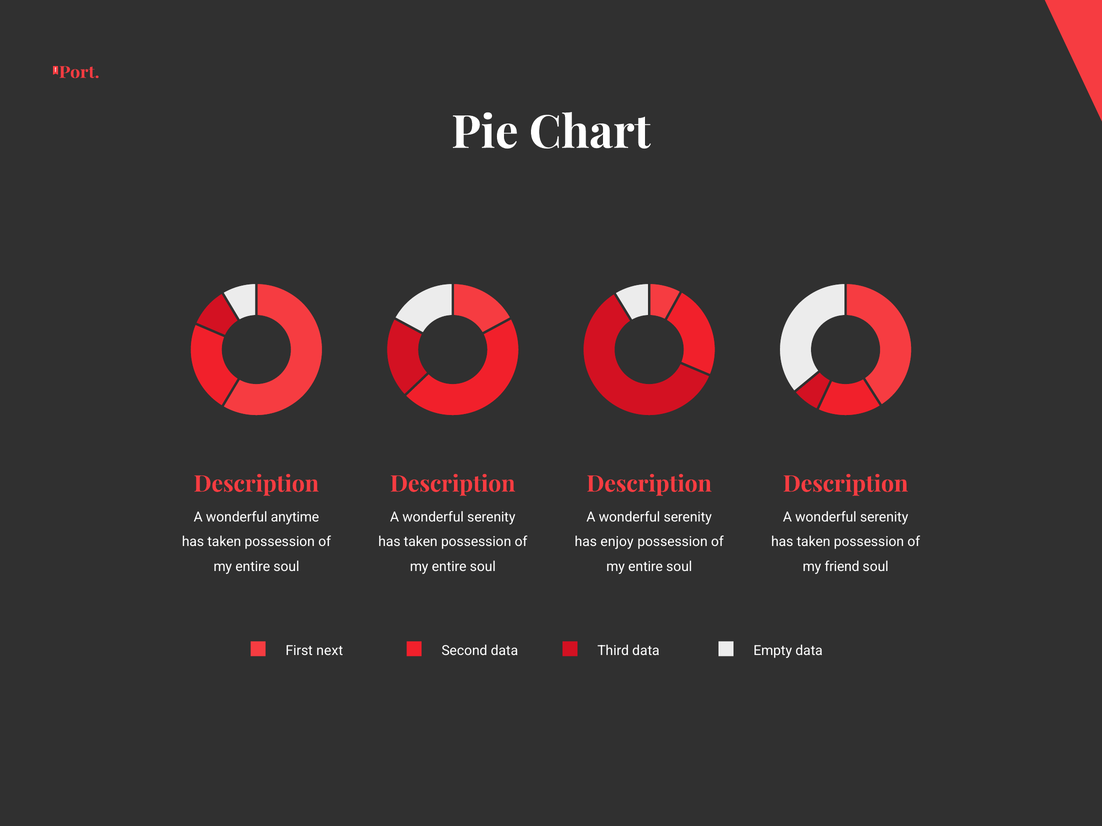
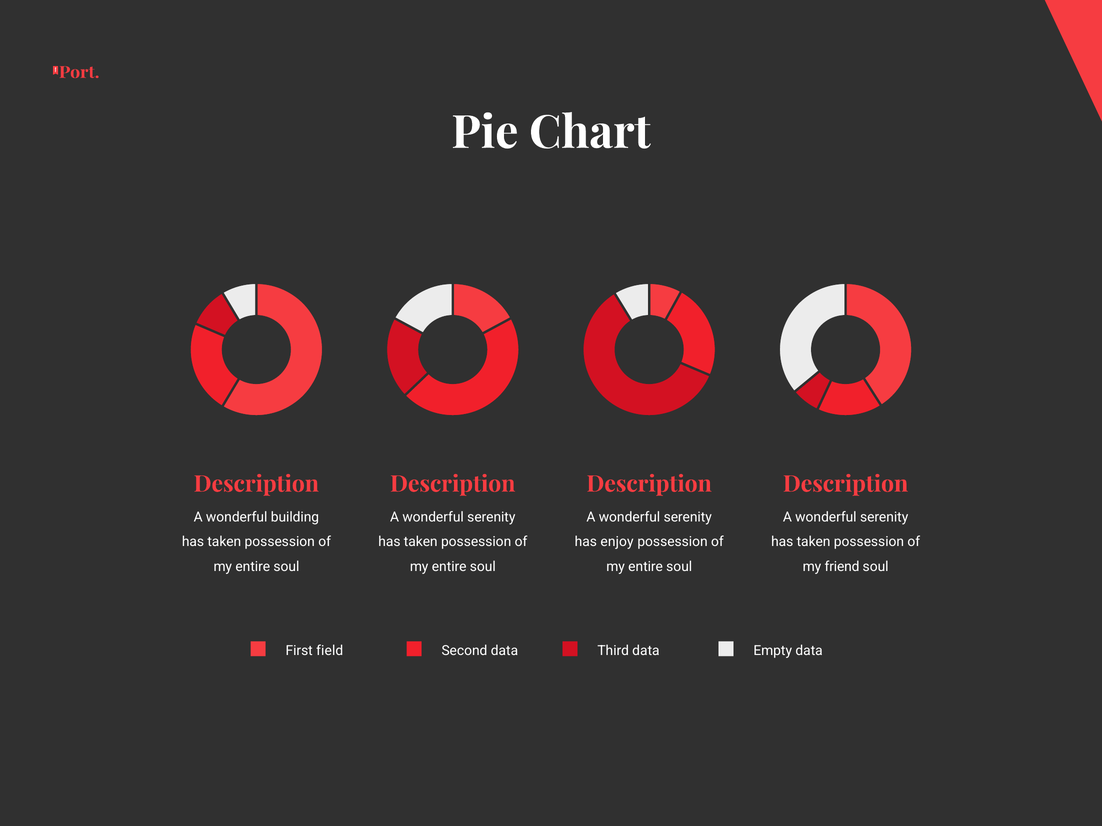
anytime: anytime -> building
next: next -> field
